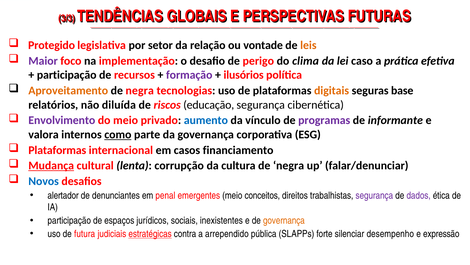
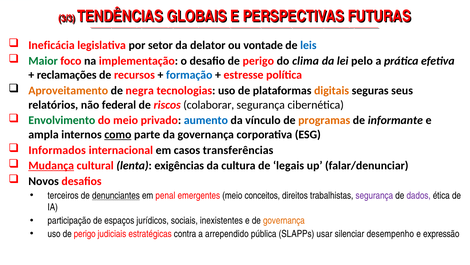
Protegido: Protegido -> Ineficácia
relação: relação -> delator
leis colour: orange -> blue
Maior colour: purple -> green
caso: caso -> pelo
participação at (67, 75): participação -> reclamações
formação colour: purple -> blue
ilusórios: ilusórios -> estresse
base: base -> seus
diluída: diluída -> federal
educação: educação -> colaborar
Envolvimento colour: purple -> green
programas colour: purple -> orange
valora: valora -> ampla
Plataformas at (57, 150): Plataformas -> Informados
financiamento: financiamento -> transferências
corrupção: corrupção -> exigências
cultura de negra: negra -> legais
Novos colour: blue -> black
alertador: alertador -> terceiros
denunciantes underline: none -> present
uso de futura: futura -> perigo
estratégicas underline: present -> none
forte: forte -> usar
